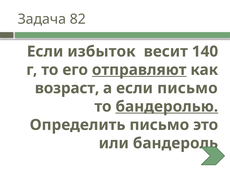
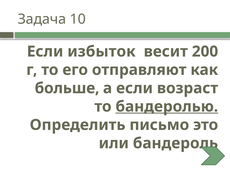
82: 82 -> 10
140: 140 -> 200
отправляют underline: present -> none
возраст: возраст -> больше
если письмо: письмо -> возраст
